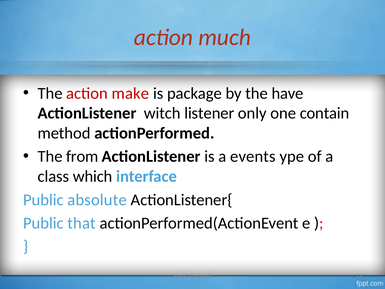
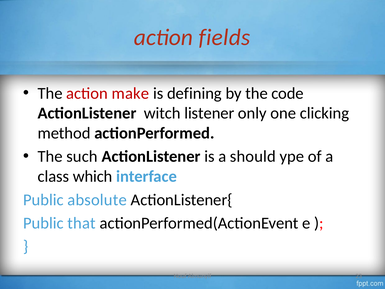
much: much -> fields
package: package -> defining
have: have -> code
contain: contain -> clicking
from: from -> such
events: events -> should
